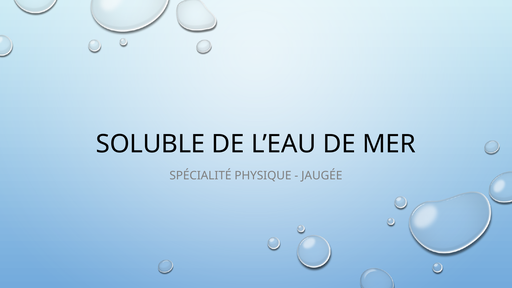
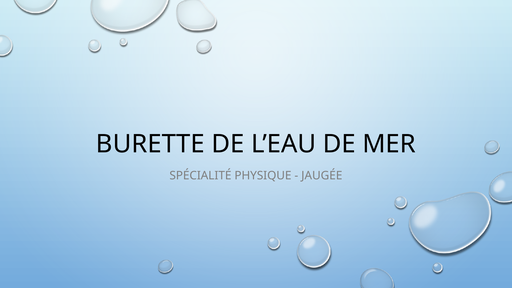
SOLUBLE: SOLUBLE -> BURETTE
